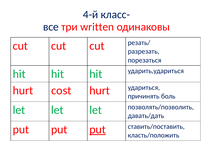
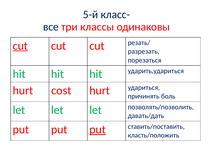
4-й: 4-й -> 5-й
written: written -> классы
cut at (20, 46) underline: none -> present
